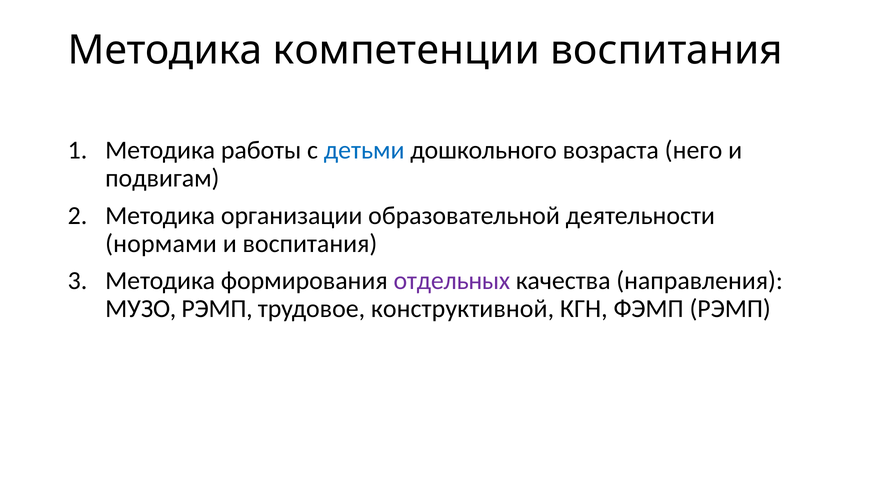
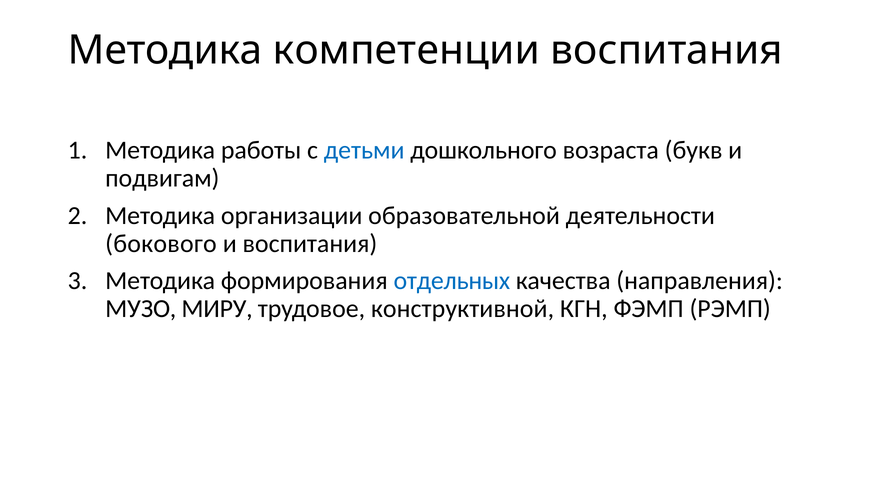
него: него -> букв
нормами: нормами -> бокового
отдельных colour: purple -> blue
МУЗО РЭМП: РЭМП -> МИРУ
